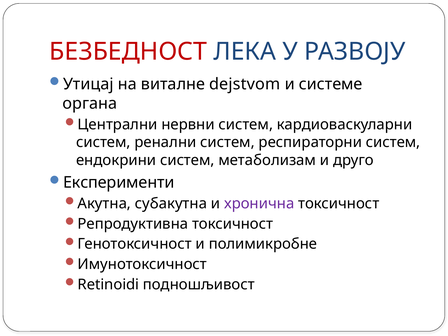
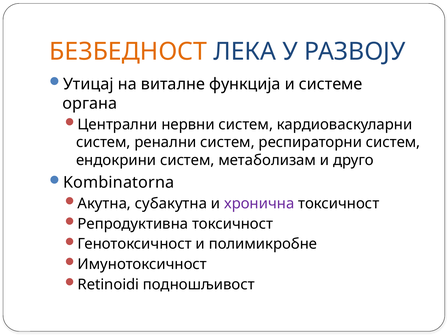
БЕЗБЕДНОСТ colour: red -> orange
dejstvom: dejstvom -> функција
Експерименти: Експерименти -> Kombinatorna
